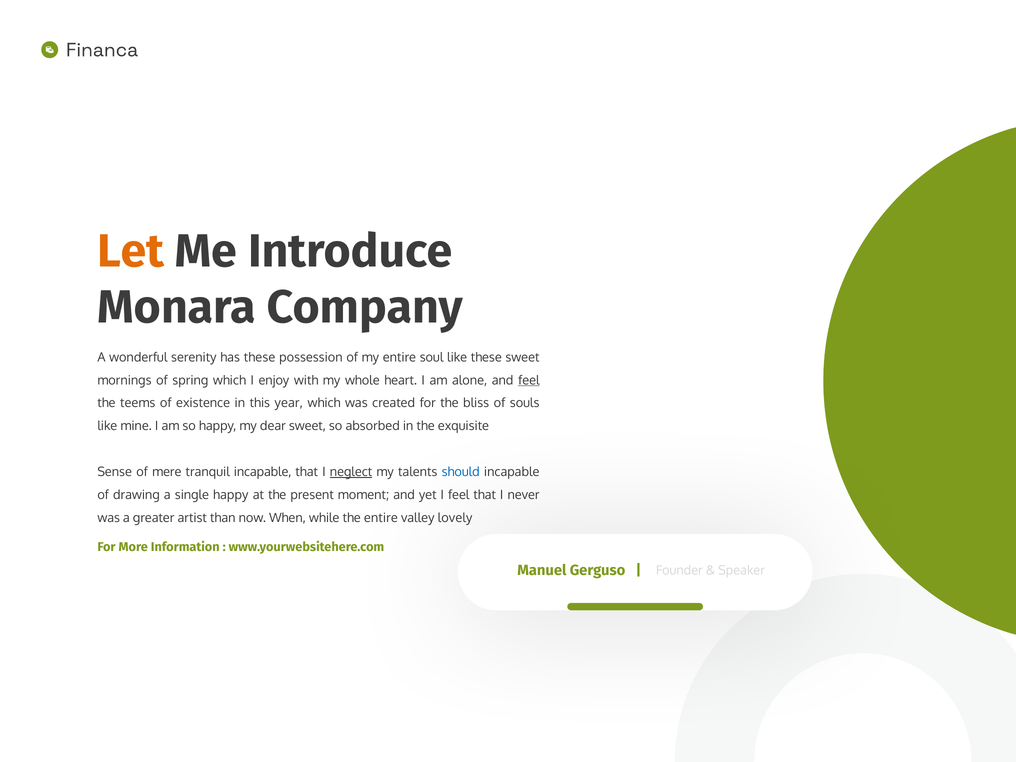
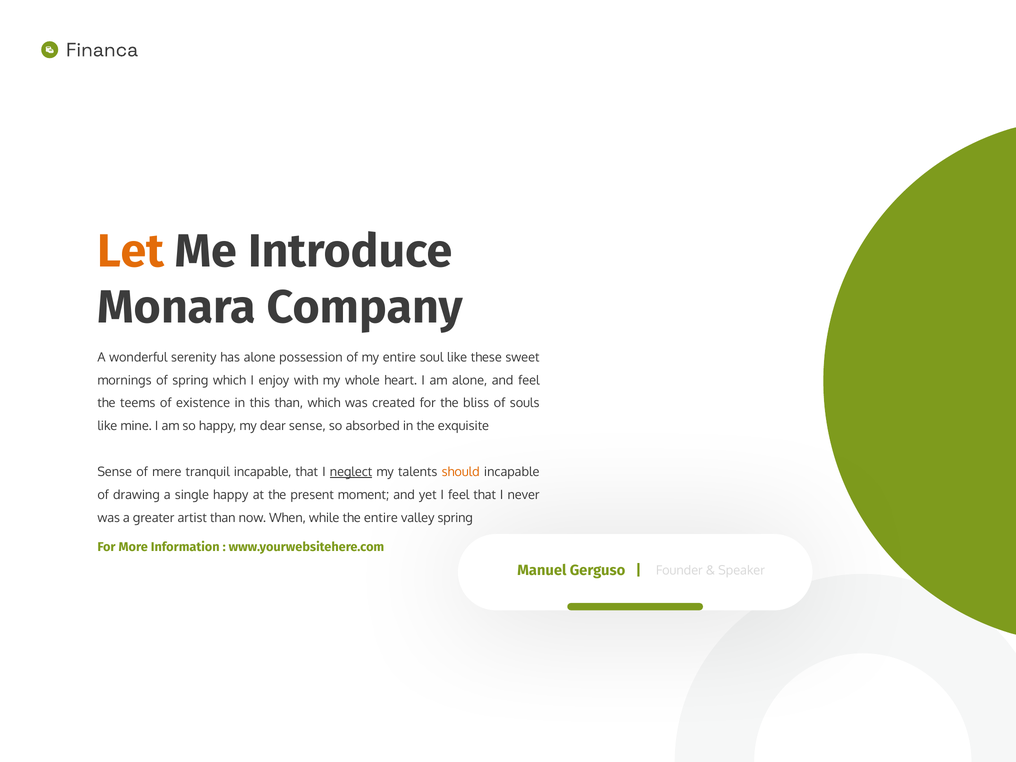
has these: these -> alone
feel at (529, 380) underline: present -> none
this year: year -> than
dear sweet: sweet -> sense
should colour: blue -> orange
valley lovely: lovely -> spring
